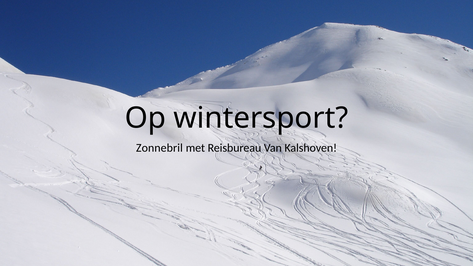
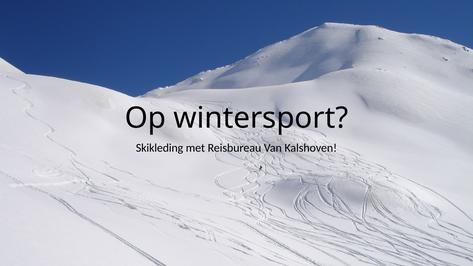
Zonnebril: Zonnebril -> Skikleding
